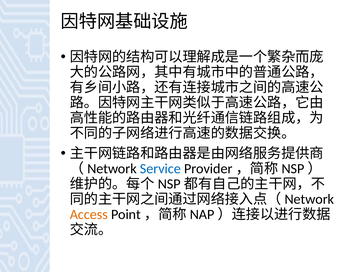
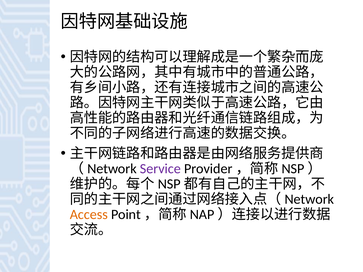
Service colour: blue -> purple
